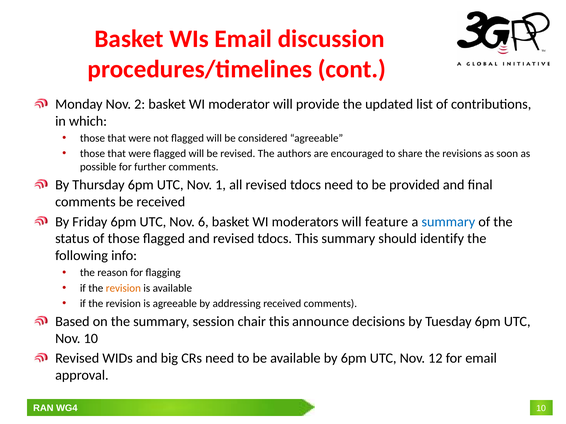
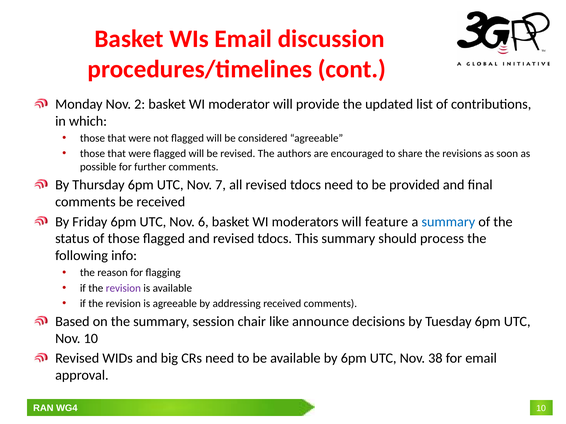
1: 1 -> 7
identify: identify -> process
revision at (123, 288) colour: orange -> purple
this at (279, 322): this -> like
12: 12 -> 38
